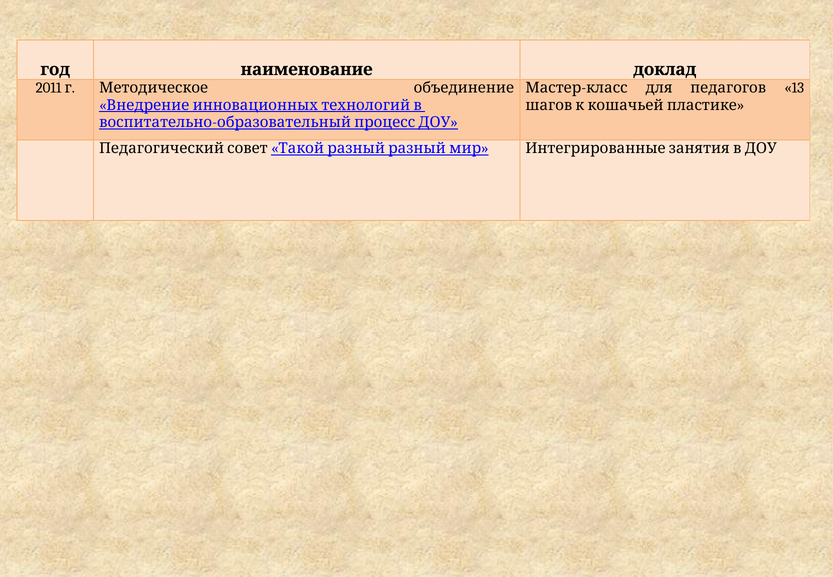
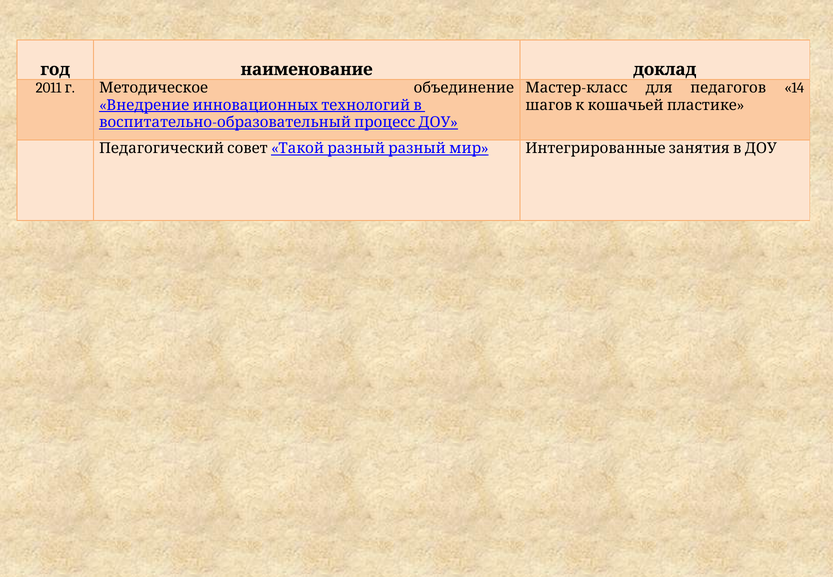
13: 13 -> 14
